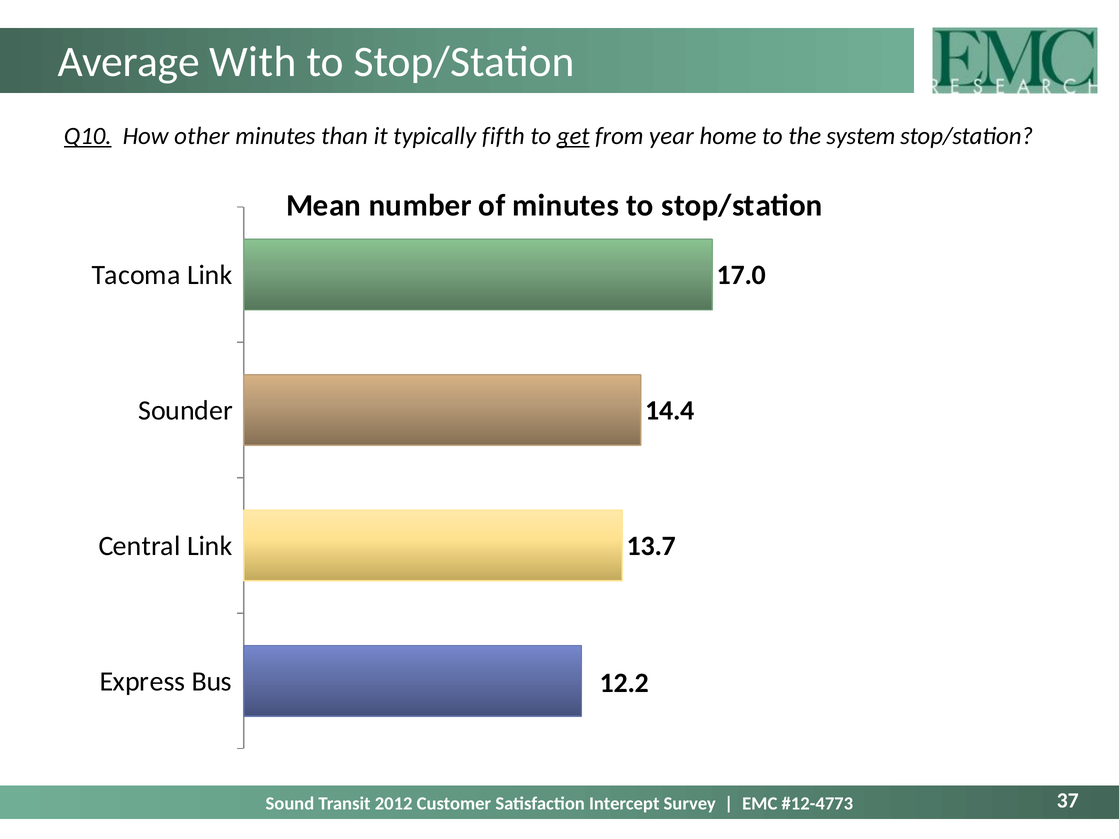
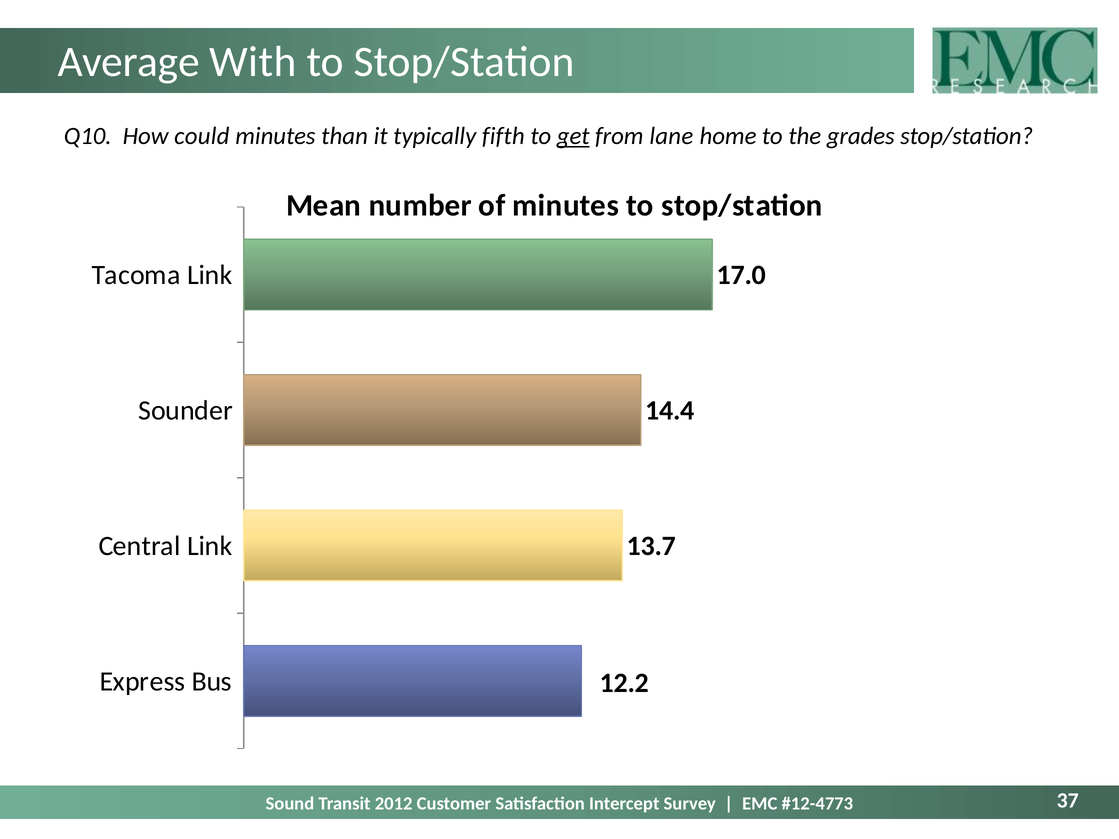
Q10 underline: present -> none
other: other -> could
year: year -> lane
system: system -> grades
